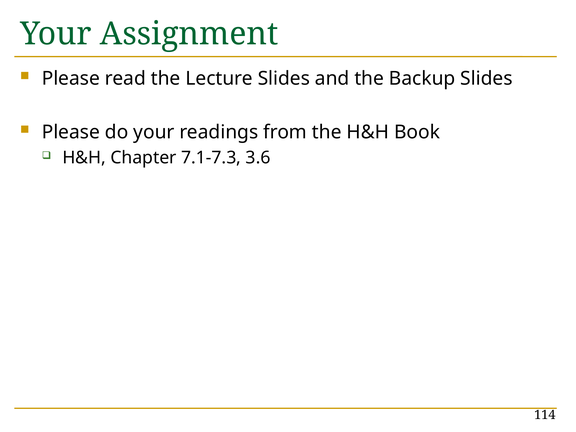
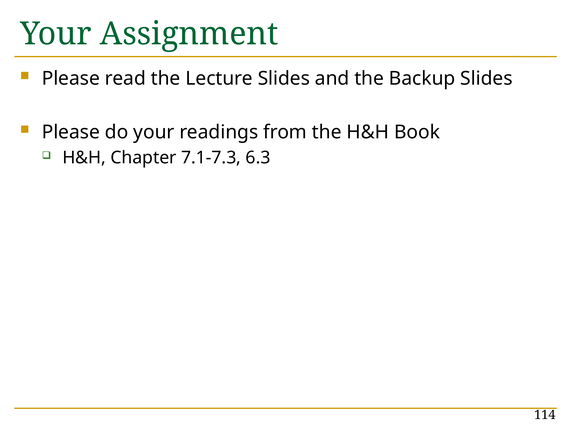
3.6: 3.6 -> 6.3
